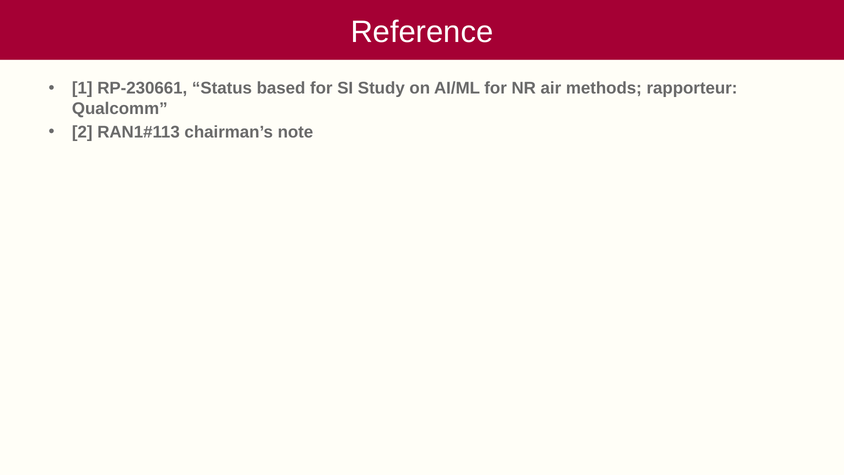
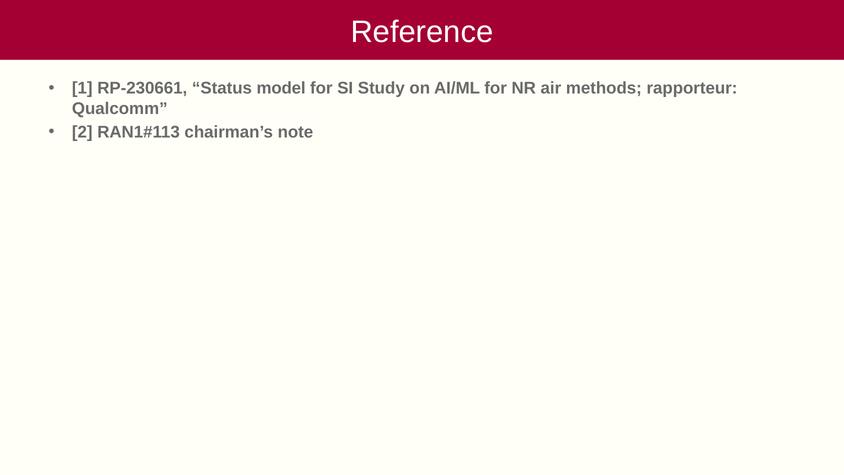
based: based -> model
